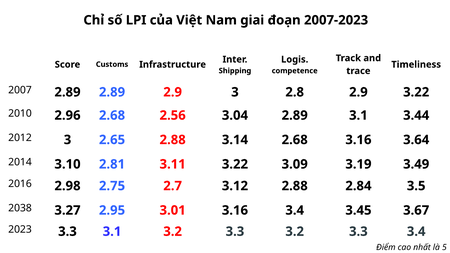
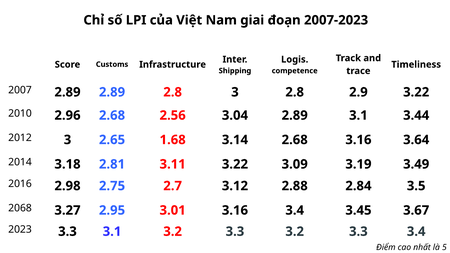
2.89 2.9: 2.9 -> 2.8
2.65 2.88: 2.88 -> 1.68
3.10: 3.10 -> 3.18
2038: 2038 -> 2068
